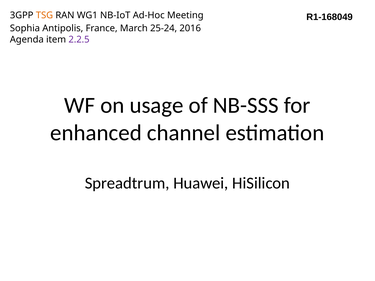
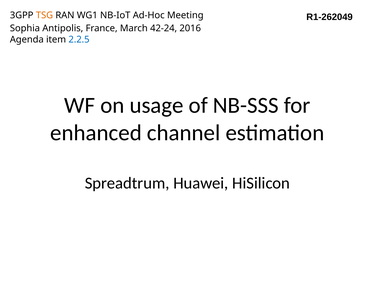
R1-168049: R1-168049 -> R1-262049
25-24: 25-24 -> 42-24
2.2.5 colour: purple -> blue
